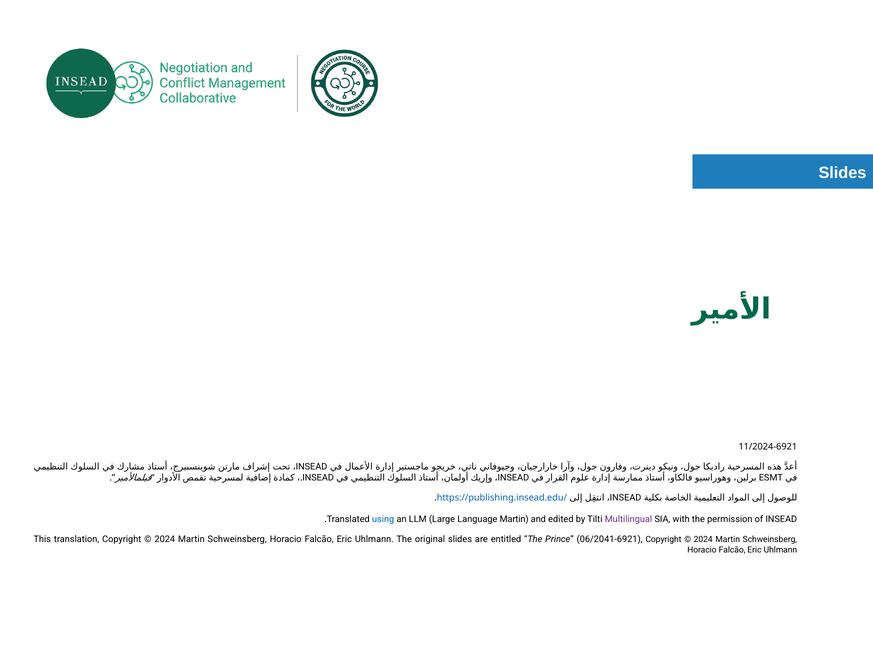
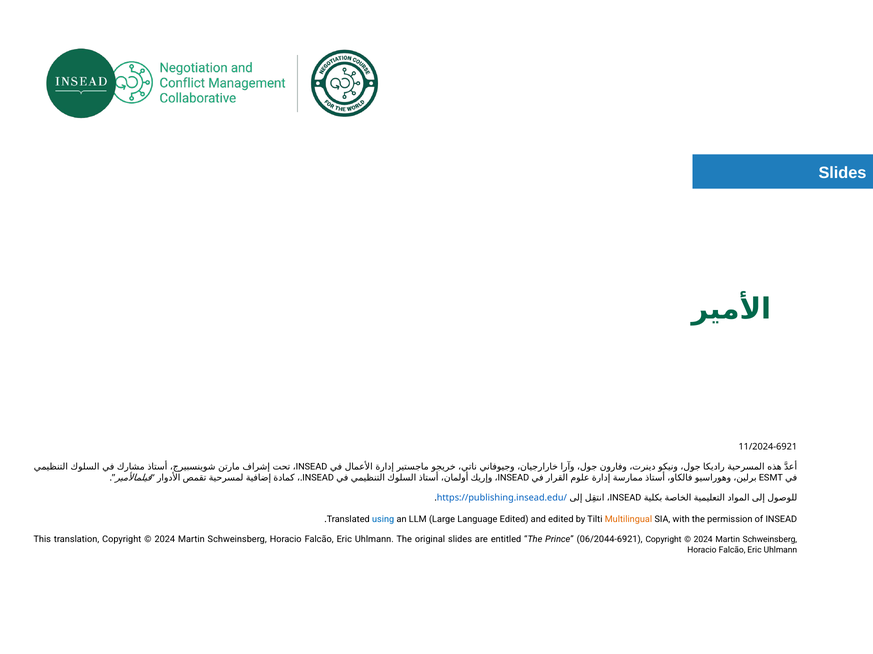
Language Martin: Martin -> Edited
Multilingual colour: purple -> orange
06/2041-6921: 06/2041-6921 -> 06/2044-6921
